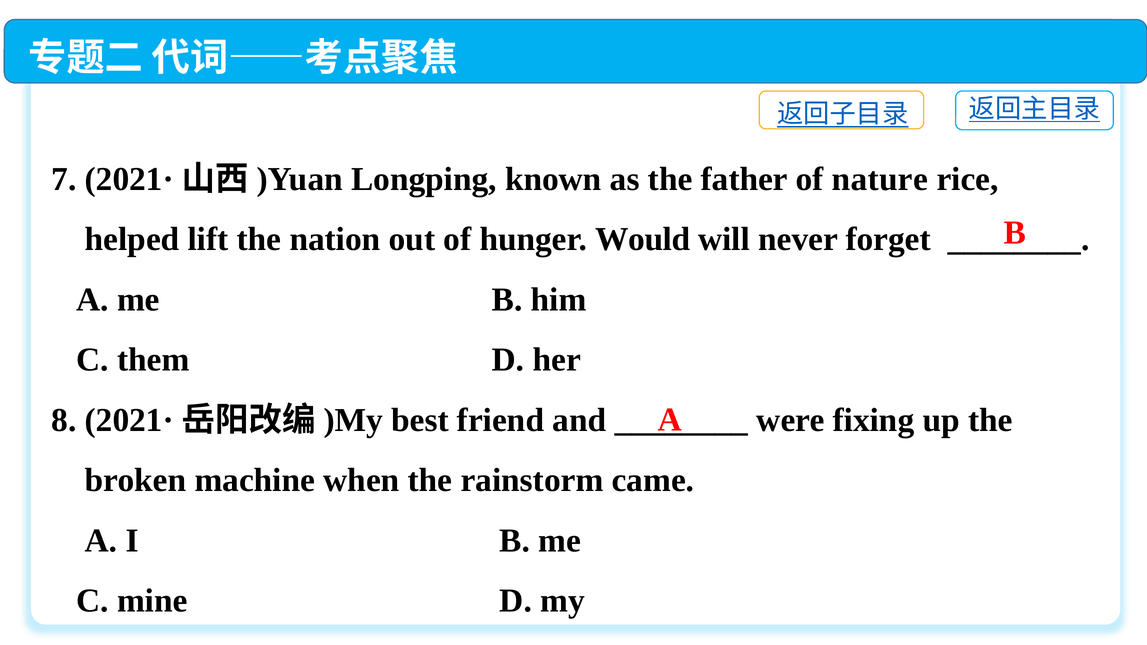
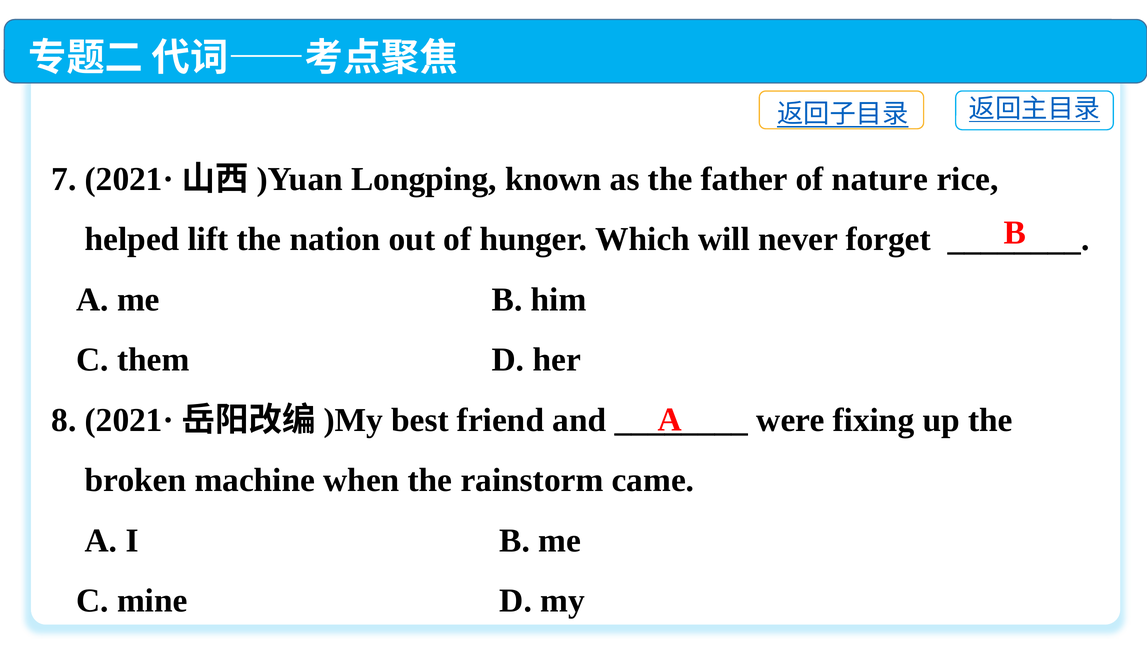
Would: Would -> Which
